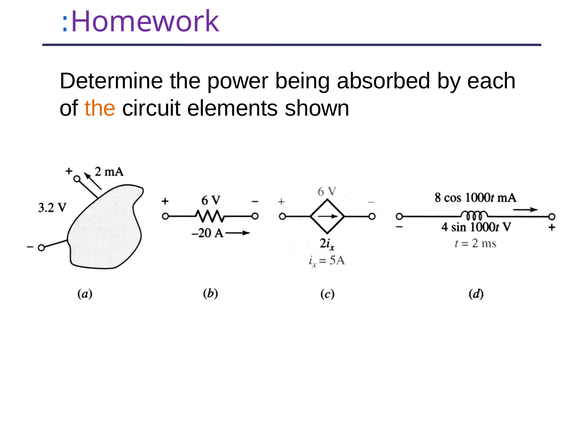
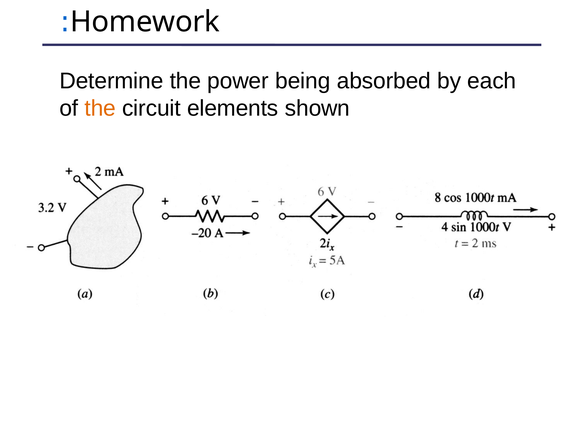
Homework colour: purple -> black
